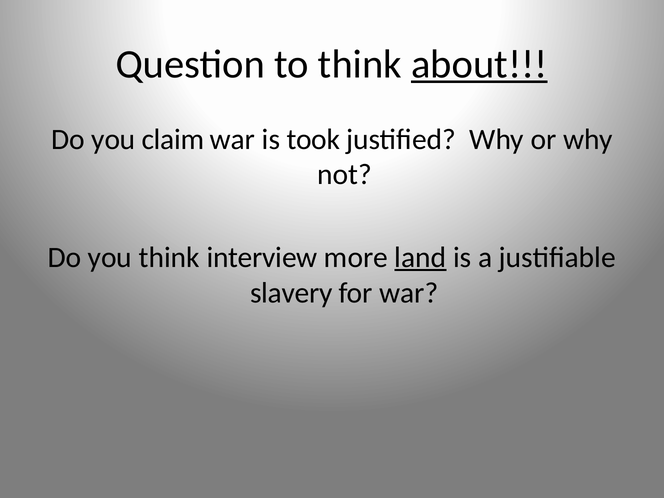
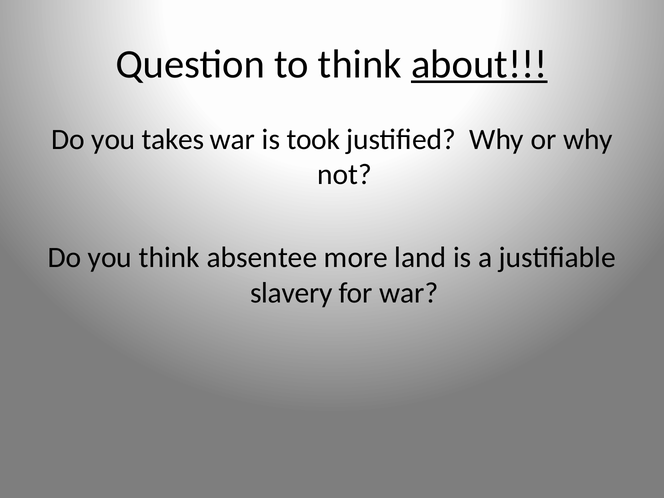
claim: claim -> takes
interview: interview -> absentee
land underline: present -> none
